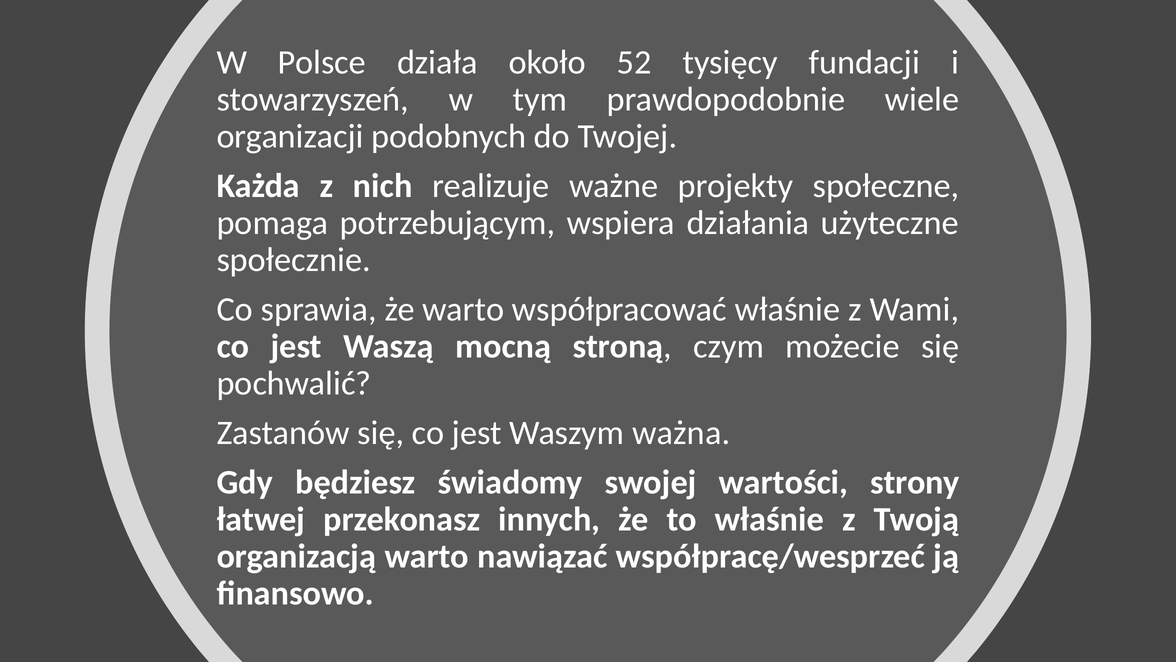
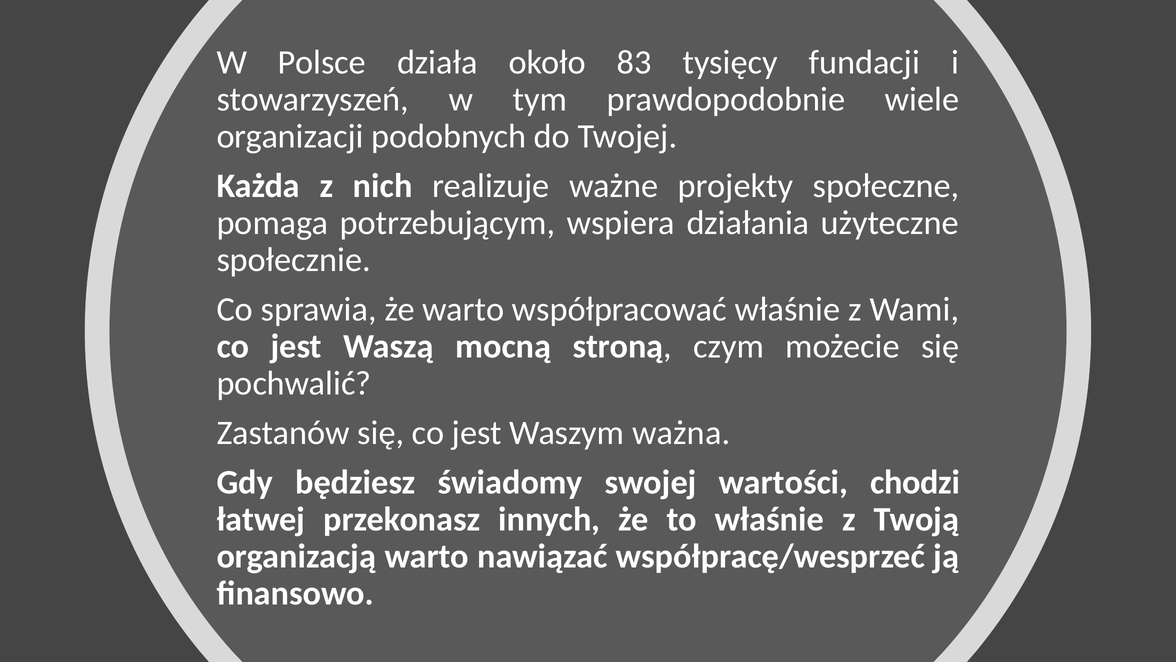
52: 52 -> 83
strony: strony -> chodzi
